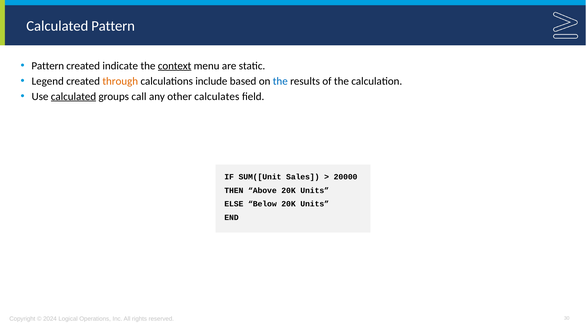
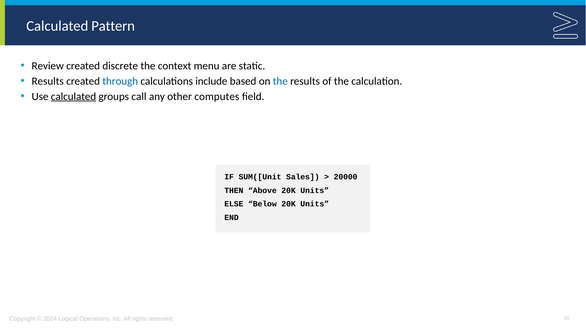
Pattern at (48, 66): Pattern -> Review
indicate: indicate -> discrete
context underline: present -> none
Legend at (48, 81): Legend -> Results
through colour: orange -> blue
calculates: calculates -> computes
